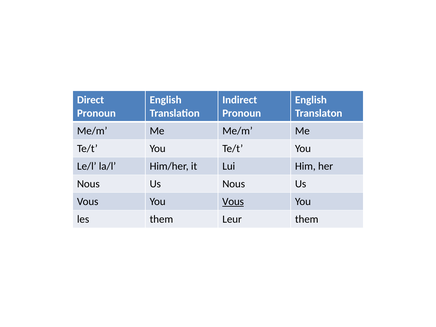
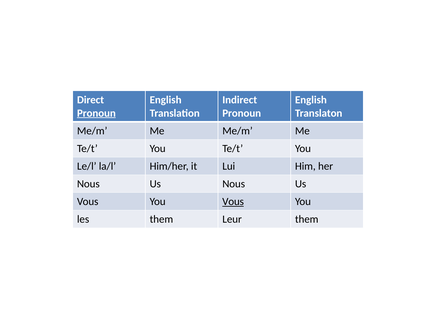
Pronoun at (96, 113) underline: none -> present
